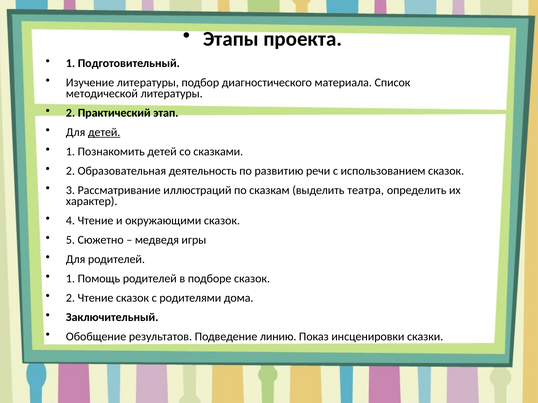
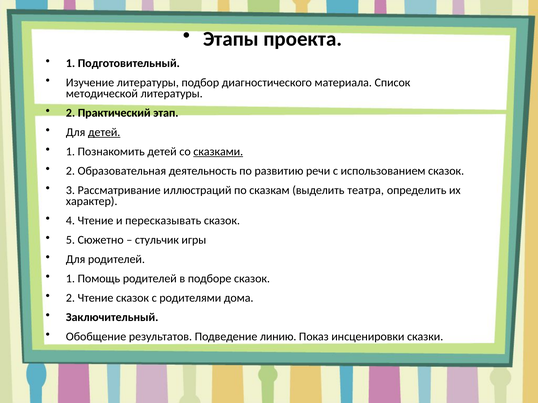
сказками underline: none -> present
окружающими: окружающими -> пересказывать
медведя: медведя -> стульчик
